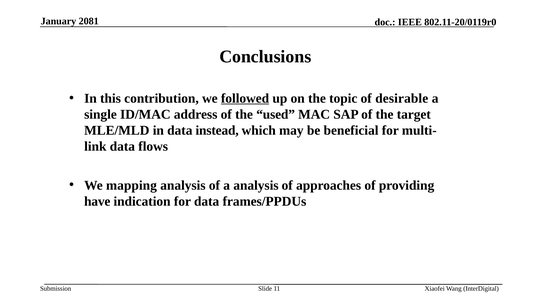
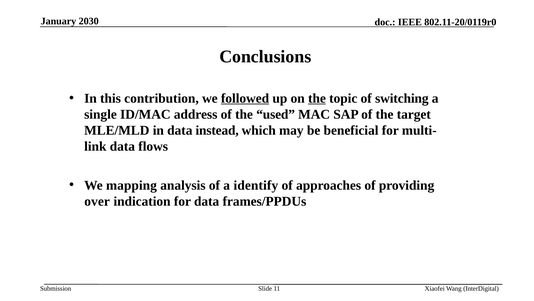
2081: 2081 -> 2030
the at (317, 98) underline: none -> present
desirable: desirable -> switching
a analysis: analysis -> identify
have: have -> over
